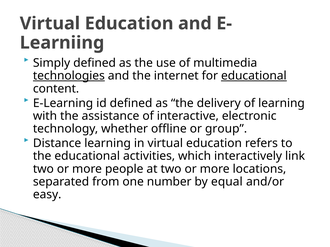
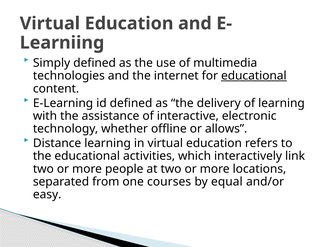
technologies underline: present -> none
group: group -> allows
number: number -> courses
